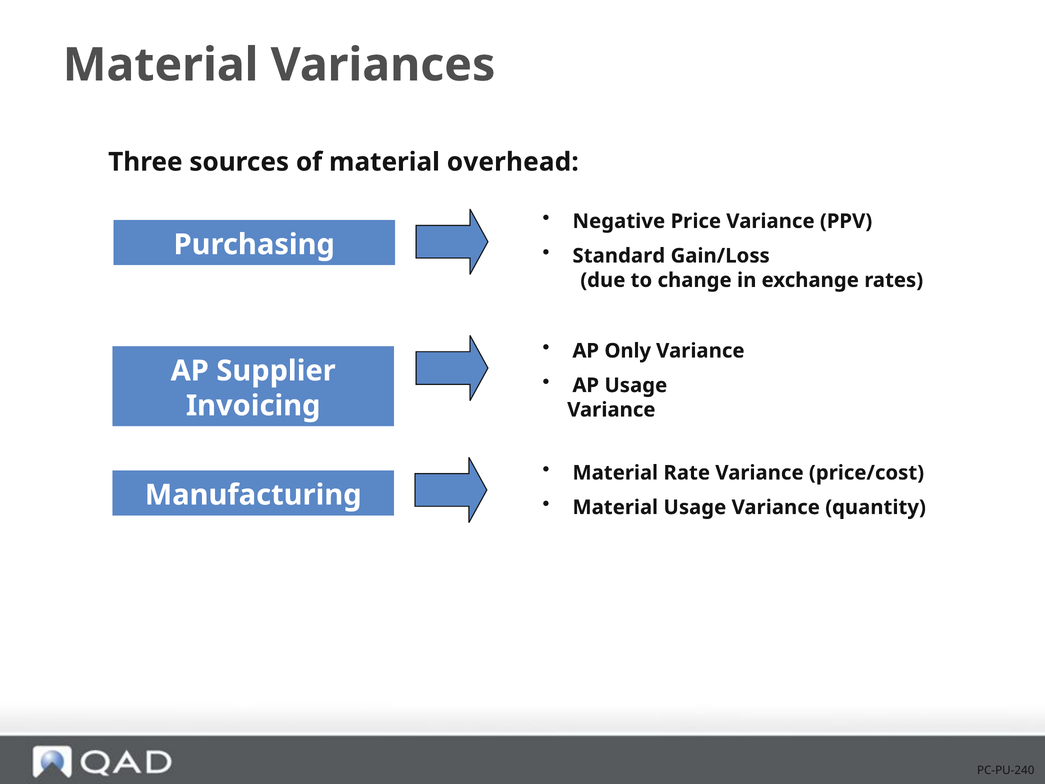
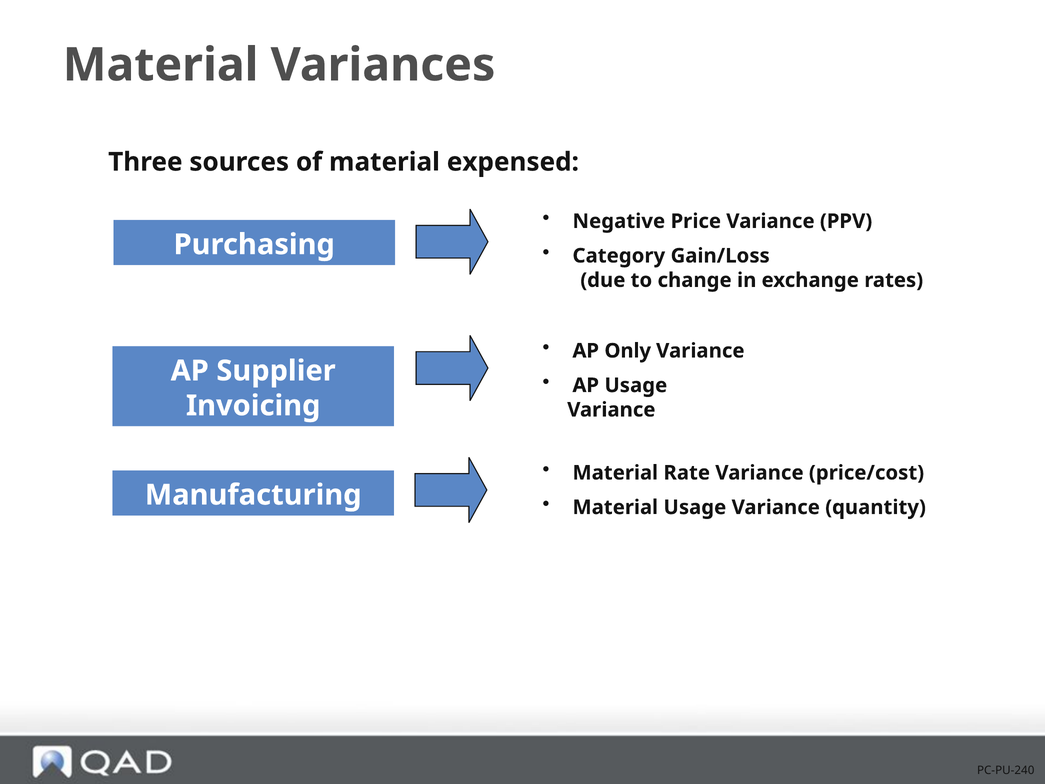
overhead: overhead -> expensed
Standard: Standard -> Category
